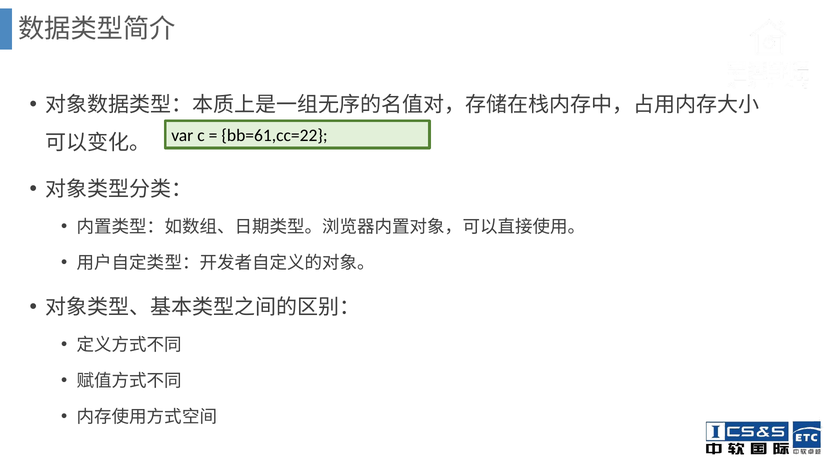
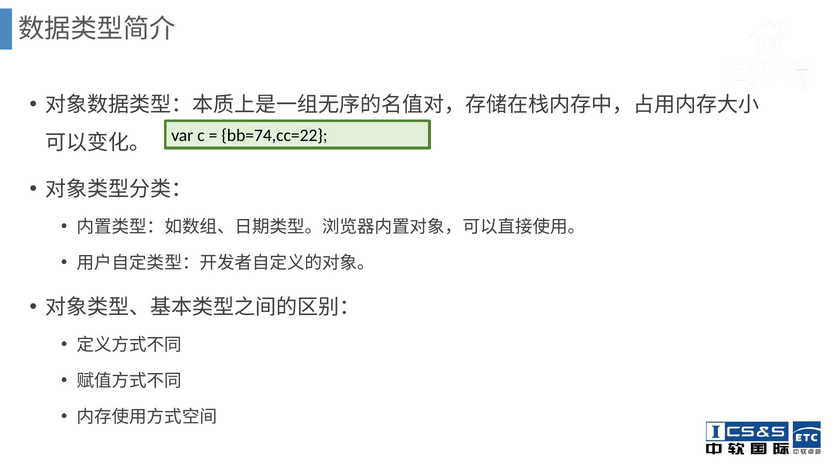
bb=61,cc=22: bb=61,cc=22 -> bb=74,cc=22
